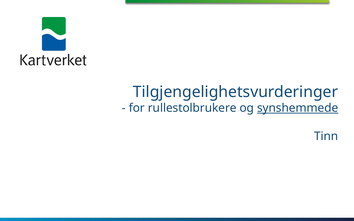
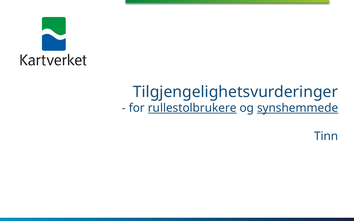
rullestolbrukere underline: none -> present
